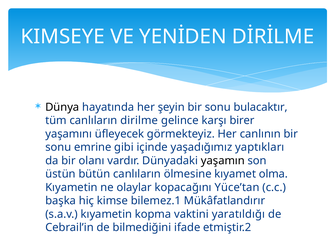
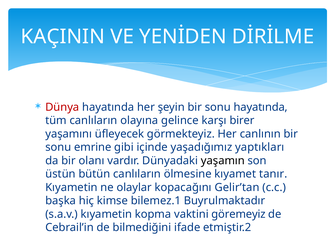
KIMSEYE: KIMSEYE -> KAÇININ
Dünya colour: black -> red
sonu bulacaktır: bulacaktır -> hayatında
dirilme: dirilme -> olayına
olma: olma -> tanır
Yüce’tan: Yüce’tan -> Gelir’tan
Mükâfatlandırır: Mükâfatlandırır -> Buyrulmaktadır
yaratıldığı: yaratıldığı -> göremeyiz
